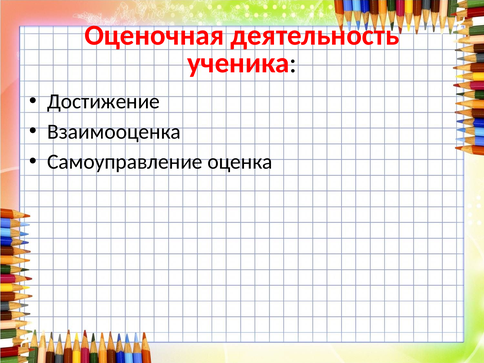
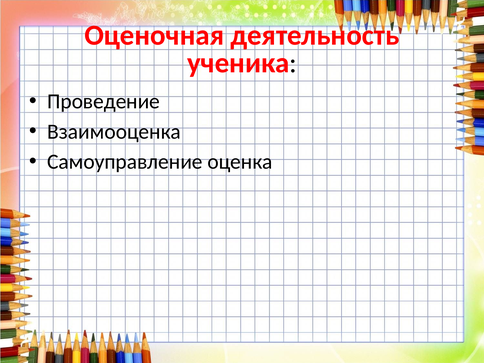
Достижение: Достижение -> Проведение
